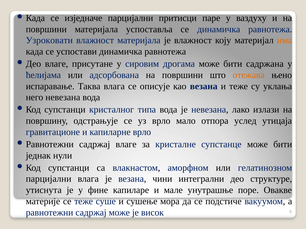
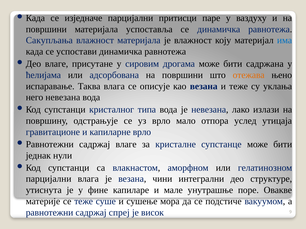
Узроковати: Узроковати -> Сакупљања
има colour: orange -> blue
садржај може: може -> спреј
